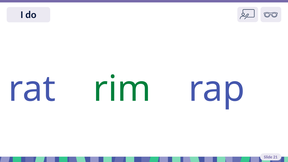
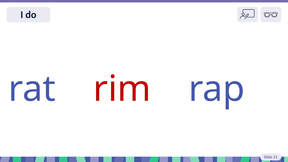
rim colour: green -> red
